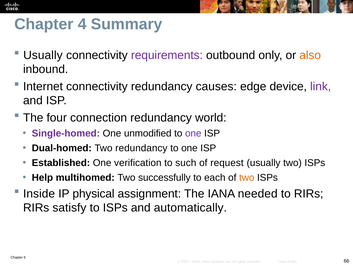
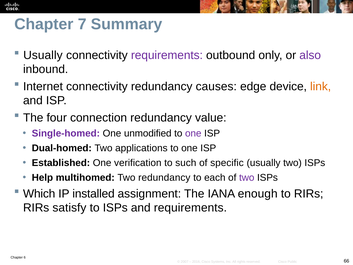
4: 4 -> 7
also colour: orange -> purple
link colour: purple -> orange
world: world -> value
Two redundancy: redundancy -> applications
request: request -> specific
Two successfully: successfully -> redundancy
two at (247, 177) colour: orange -> purple
Inside: Inside -> Which
physical: physical -> installed
needed: needed -> enough
and automatically: automatically -> requirements
